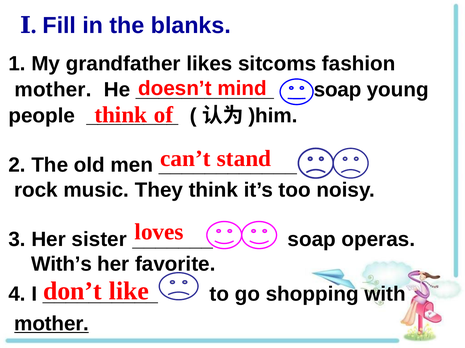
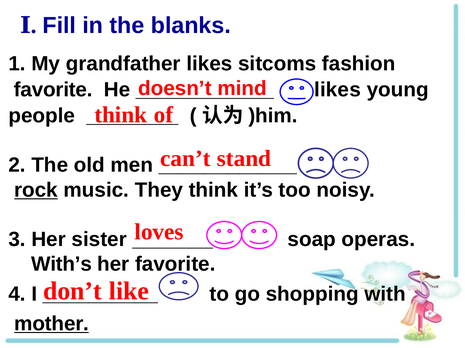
mother at (53, 90): mother -> favorite
soap at (338, 90): soap -> likes
rock underline: none -> present
